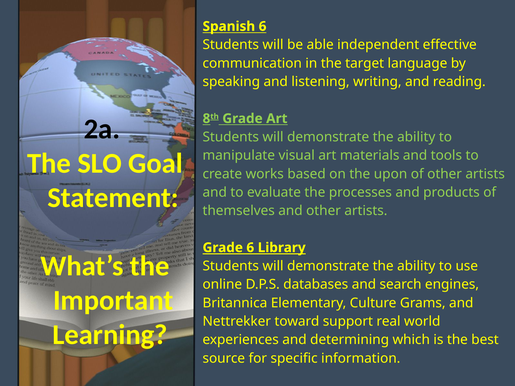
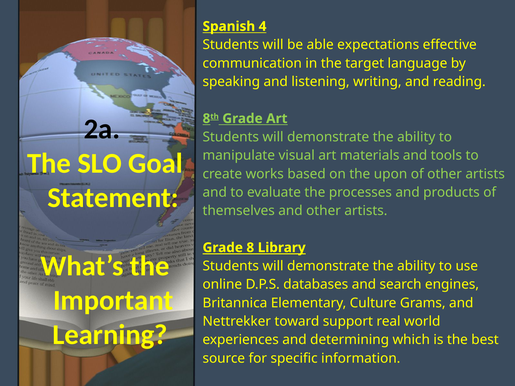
Spanish 6: 6 -> 4
independent: independent -> expectations
Grade 6: 6 -> 8
